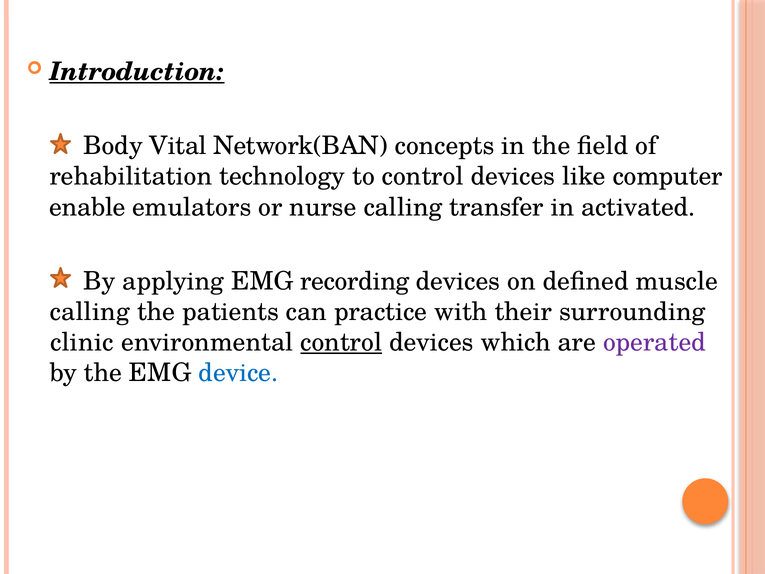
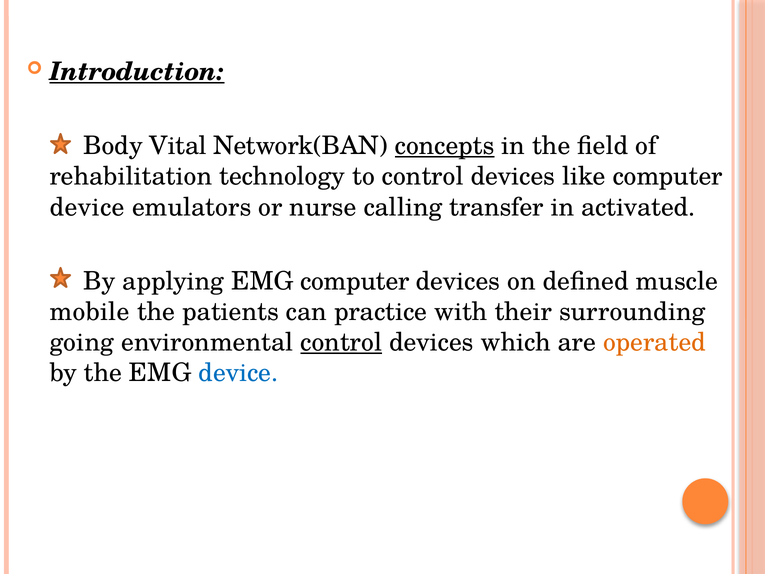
concepts underline: none -> present
enable at (87, 207): enable -> device
EMG recording: recording -> computer
calling at (90, 312): calling -> mobile
clinic: clinic -> going
operated colour: purple -> orange
